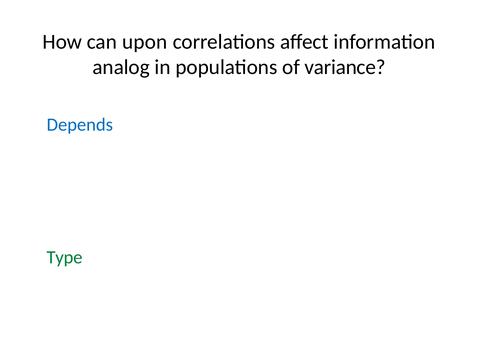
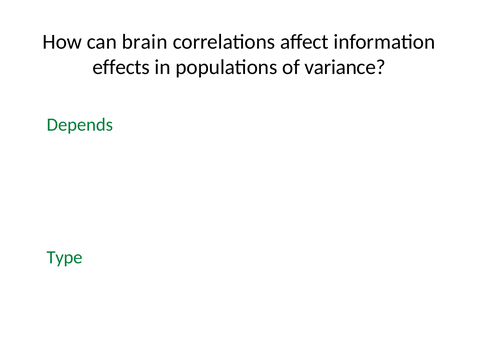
can upon: upon -> brain
analog: analog -> effects
Depends colour: blue -> green
